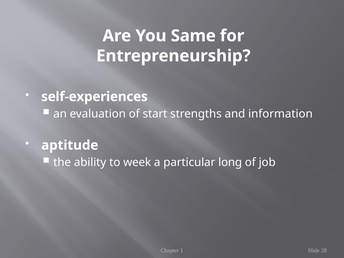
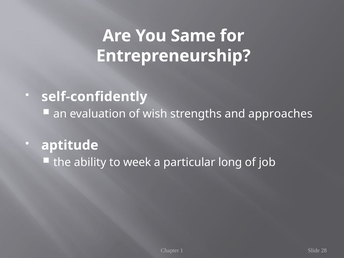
self-experiences: self-experiences -> self-confidently
start: start -> wish
information: information -> approaches
